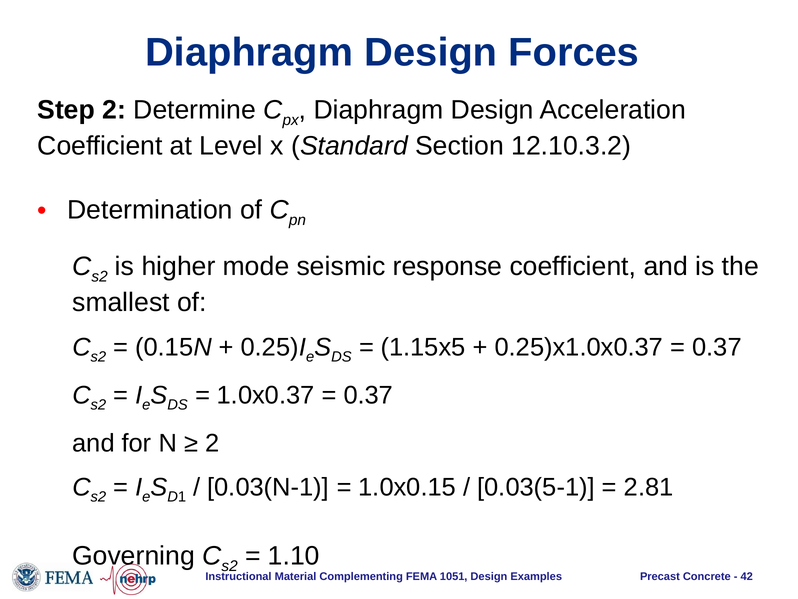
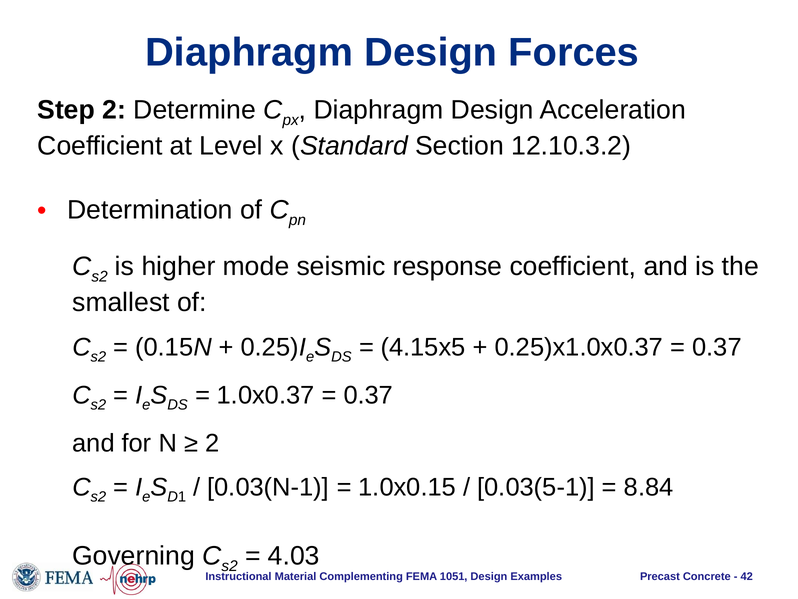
1.15x5: 1.15x5 -> 4.15x5
2.81: 2.81 -> 8.84
1.10: 1.10 -> 4.03
